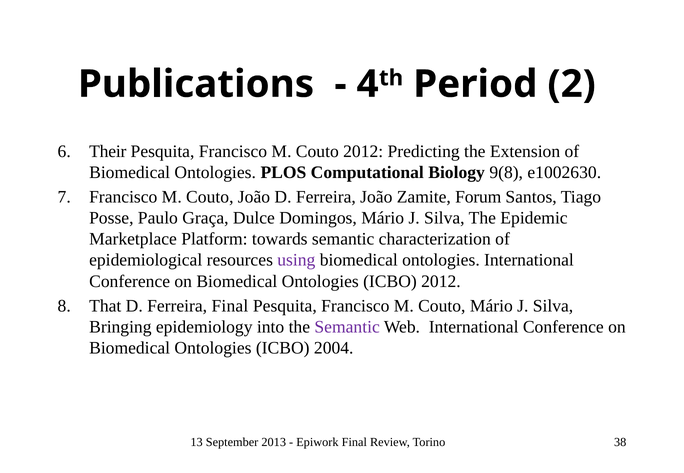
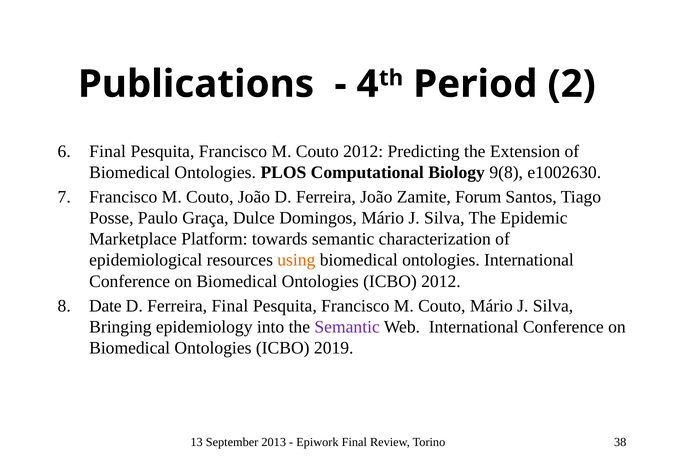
Their at (108, 152): Their -> Final
using colour: purple -> orange
That: That -> Date
2004: 2004 -> 2019
